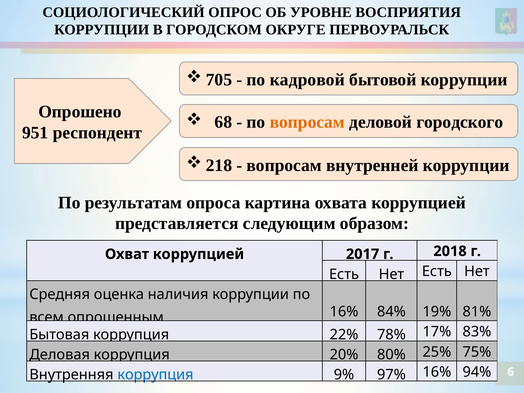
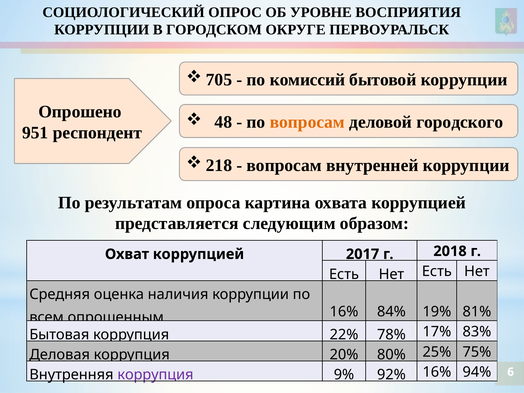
кадровой: кадровой -> комиссий
68: 68 -> 48
коррупция at (155, 375) colour: blue -> purple
97%: 97% -> 92%
